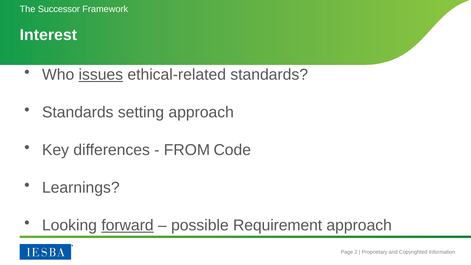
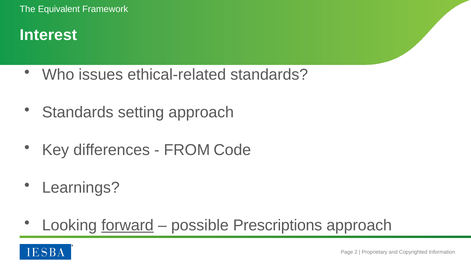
Successor: Successor -> Equivalent
issues underline: present -> none
Requirement: Requirement -> Prescriptions
